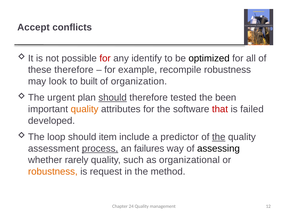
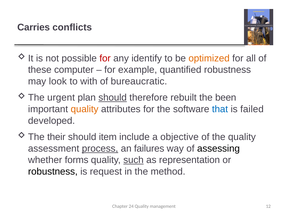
Accept: Accept -> Carries
optimized colour: black -> orange
these therefore: therefore -> computer
recompile: recompile -> quantified
built: built -> with
organization: organization -> bureaucratic
tested: tested -> rebuilt
that colour: red -> blue
loop: loop -> their
predictor: predictor -> objective
the at (219, 137) underline: present -> none
rarely: rarely -> forms
such underline: none -> present
organizational: organizational -> representation
robustness at (53, 172) colour: orange -> black
